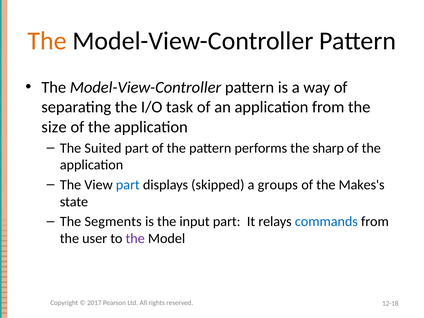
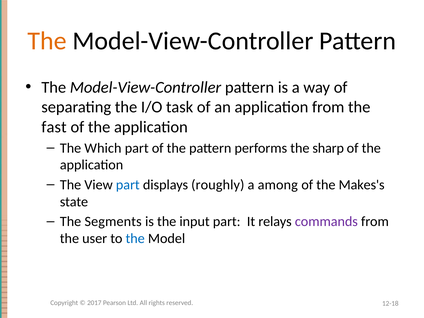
size: size -> fast
Suited: Suited -> Which
skipped: skipped -> roughly
groups: groups -> among
commands colour: blue -> purple
the at (135, 238) colour: purple -> blue
